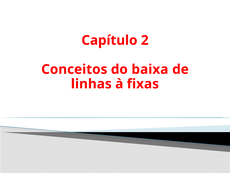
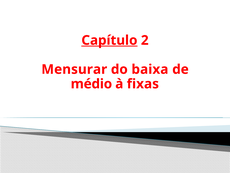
Capítulo underline: none -> present
Conceitos: Conceitos -> Mensurar
linhas: linhas -> médio
